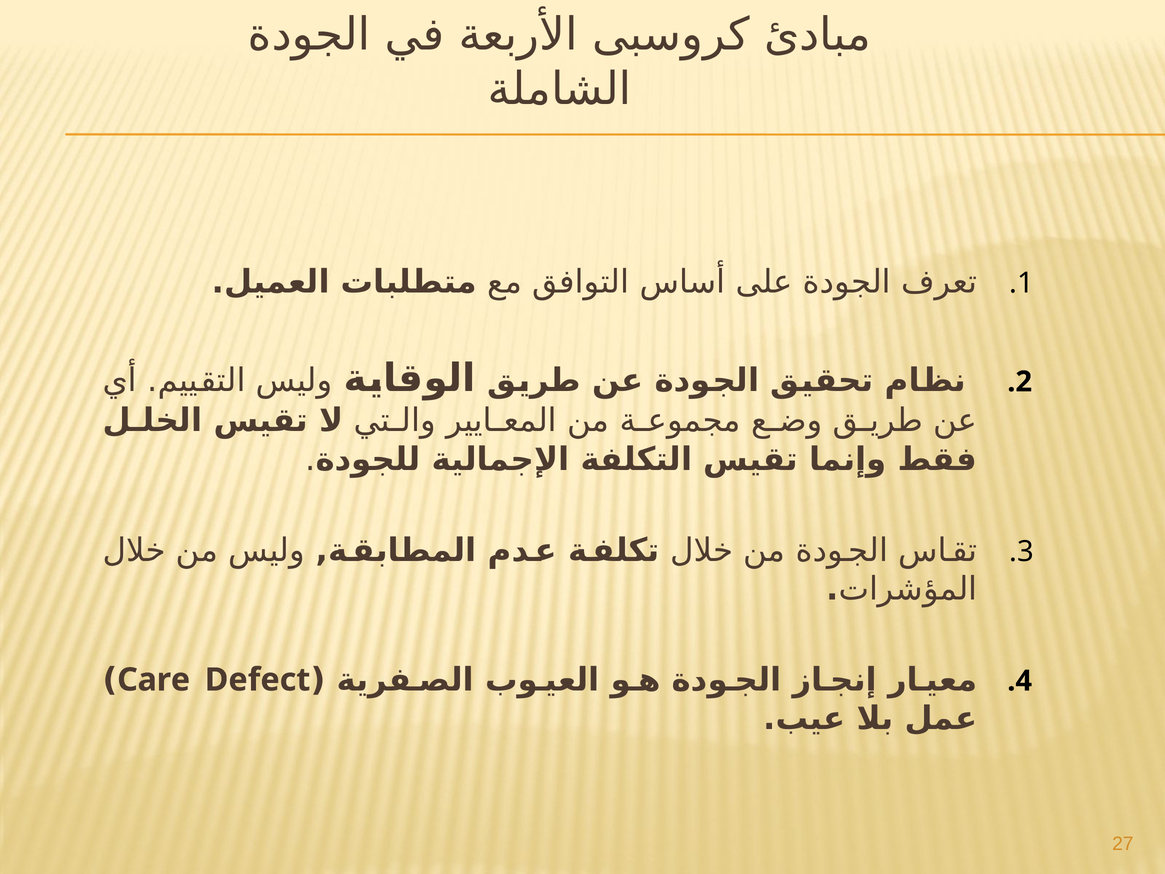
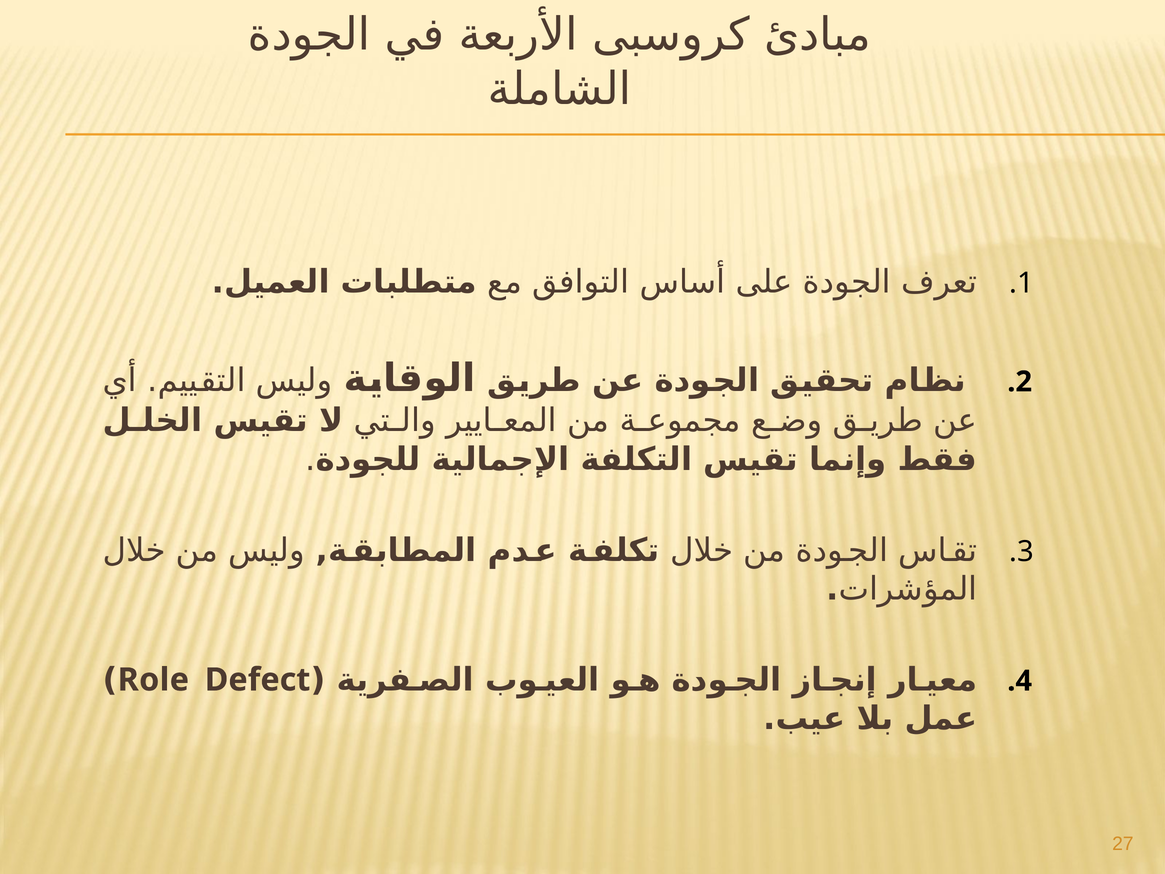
Care: Care -> Role
